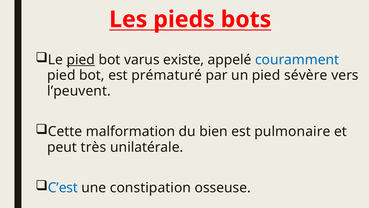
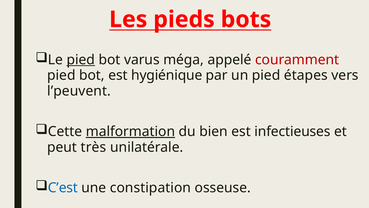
existe: existe -> méga
couramment colour: blue -> red
prématuré: prématuré -> hygiénique
sévère: sévère -> étapes
malformation underline: none -> present
pulmonaire: pulmonaire -> infectieuses
